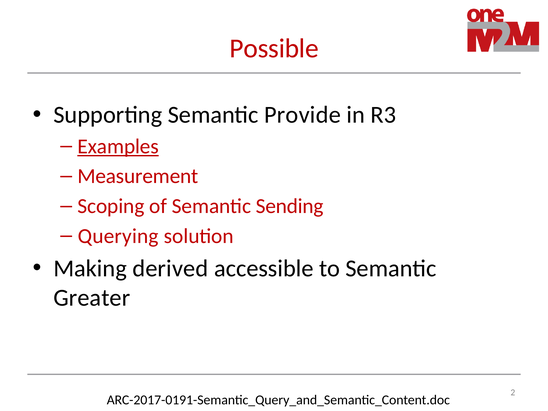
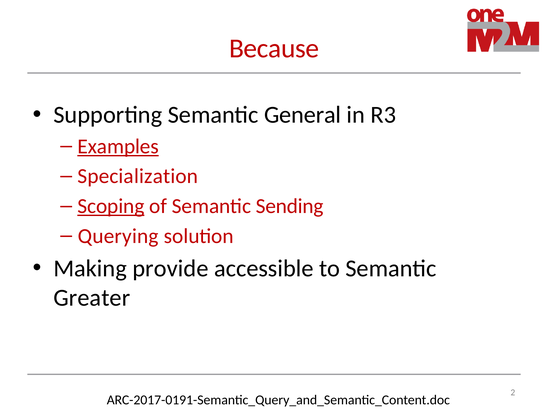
Possible: Possible -> Because
Provide: Provide -> General
Measurement: Measurement -> Specialization
Scoping underline: none -> present
derived: derived -> provide
